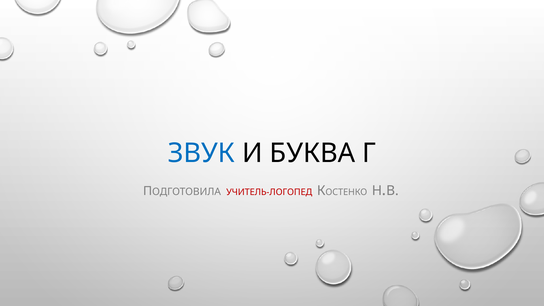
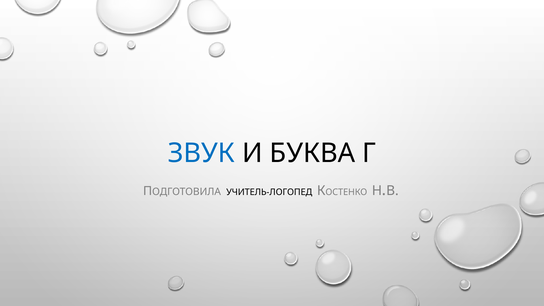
УЧИТЕЛЬ-ЛОГОПЕД colour: red -> black
